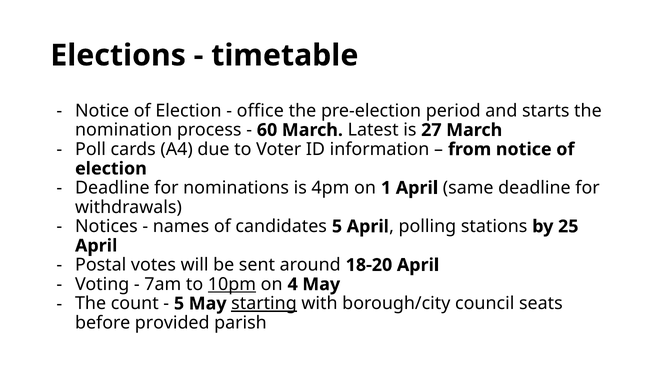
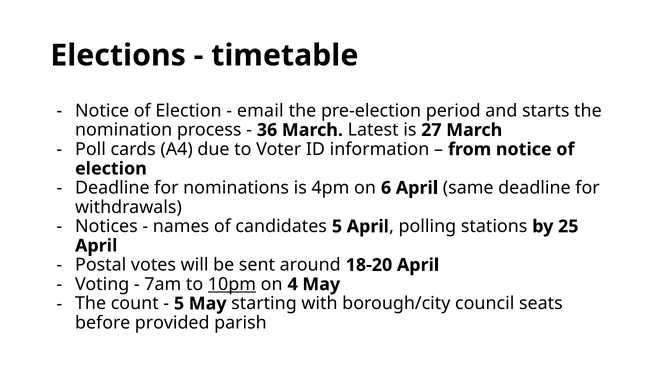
office: office -> email
60: 60 -> 36
1: 1 -> 6
starting underline: present -> none
